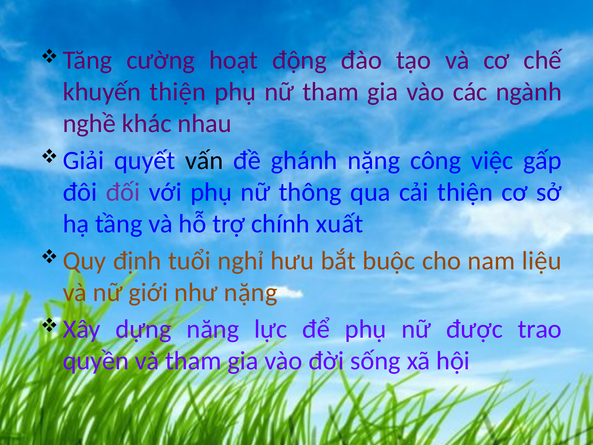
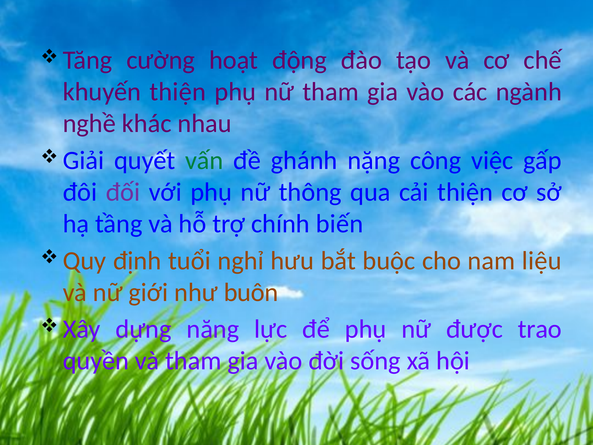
vấn colour: black -> green
xuất: xuất -> biến
như nặng: nặng -> buôn
